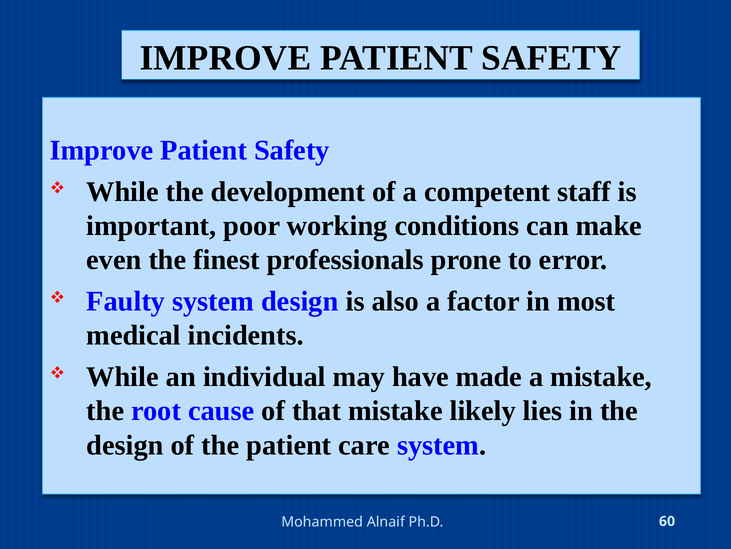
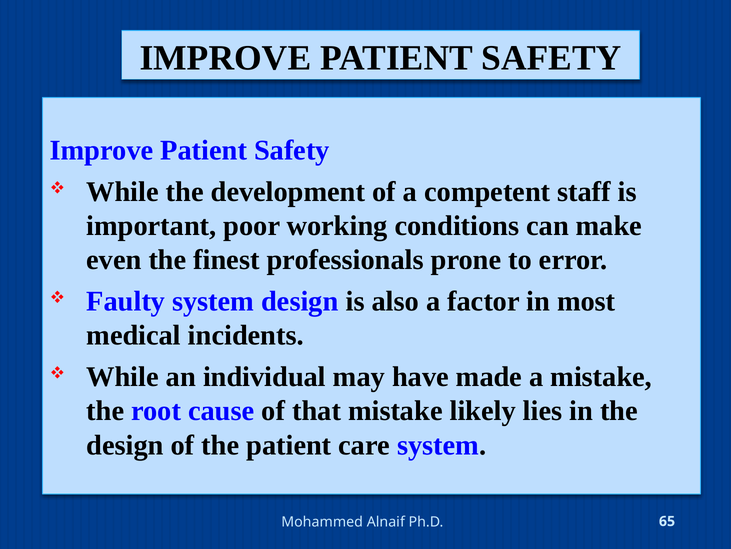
60: 60 -> 65
